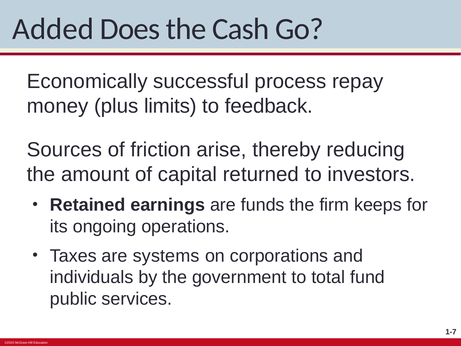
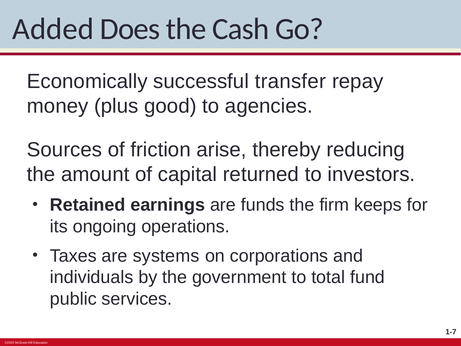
process: process -> transfer
limits: limits -> good
feedback: feedback -> agencies
